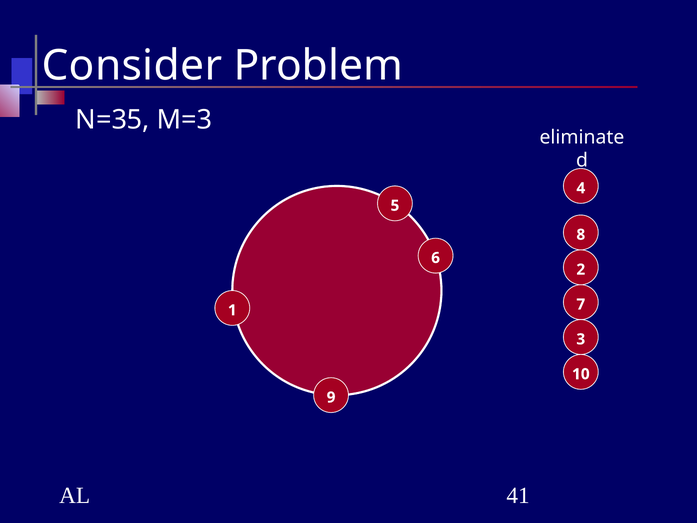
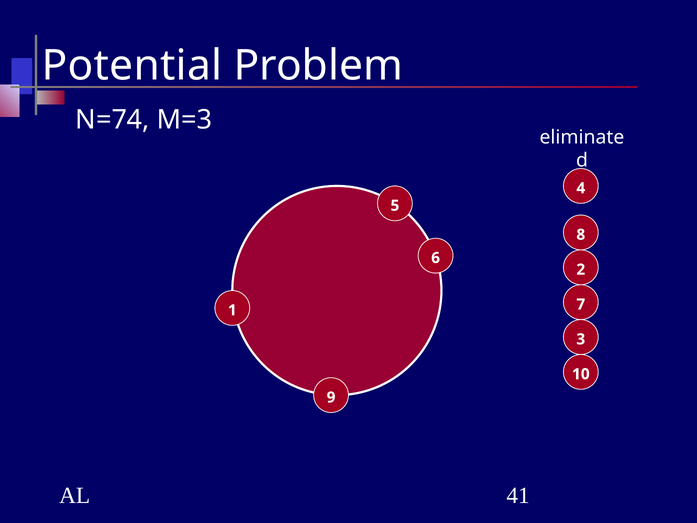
Consider: Consider -> Potential
N=35: N=35 -> N=74
